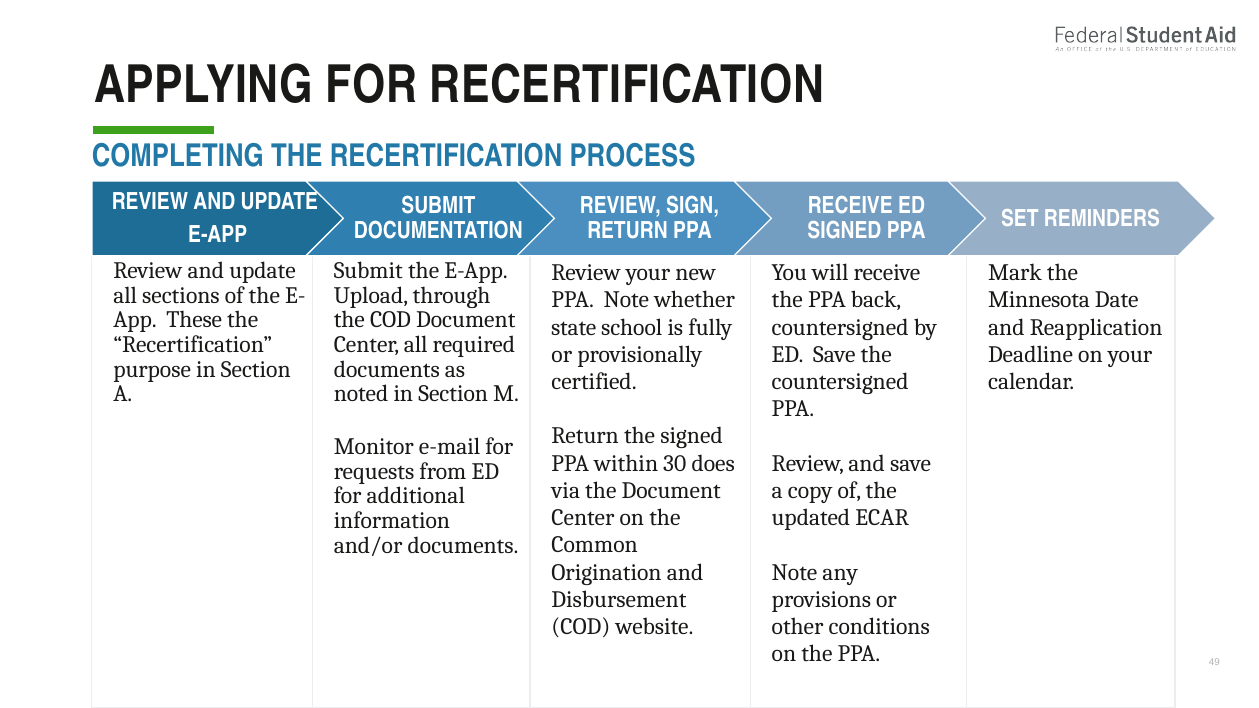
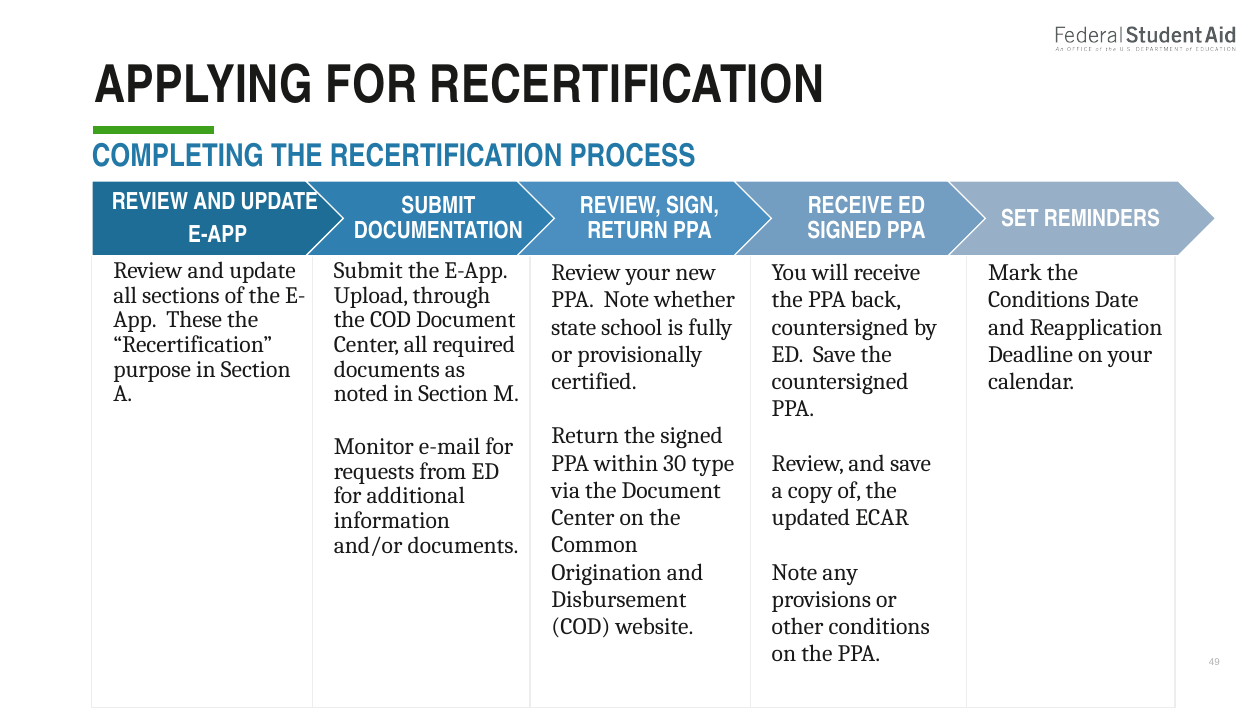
Minnesota at (1039, 300): Minnesota -> Conditions
does: does -> type
